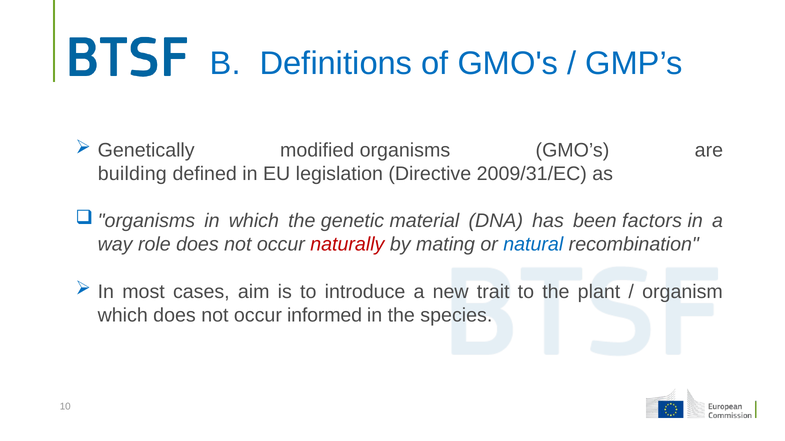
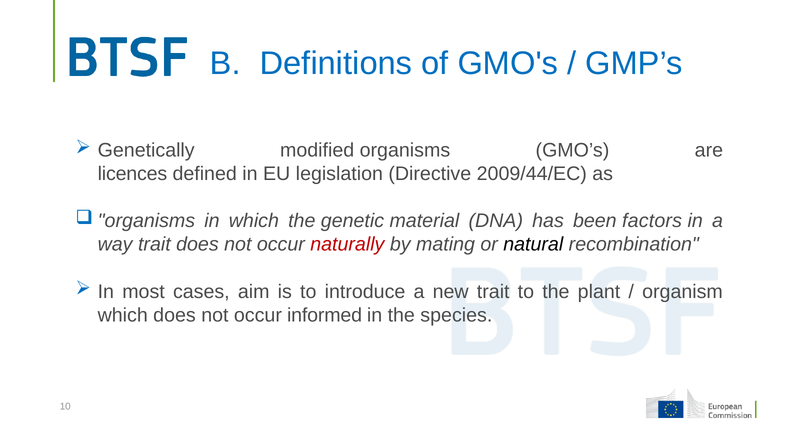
building: building -> licences
2009/31/EC: 2009/31/EC -> 2009/44/EC
way role: role -> trait
natural colour: blue -> black
